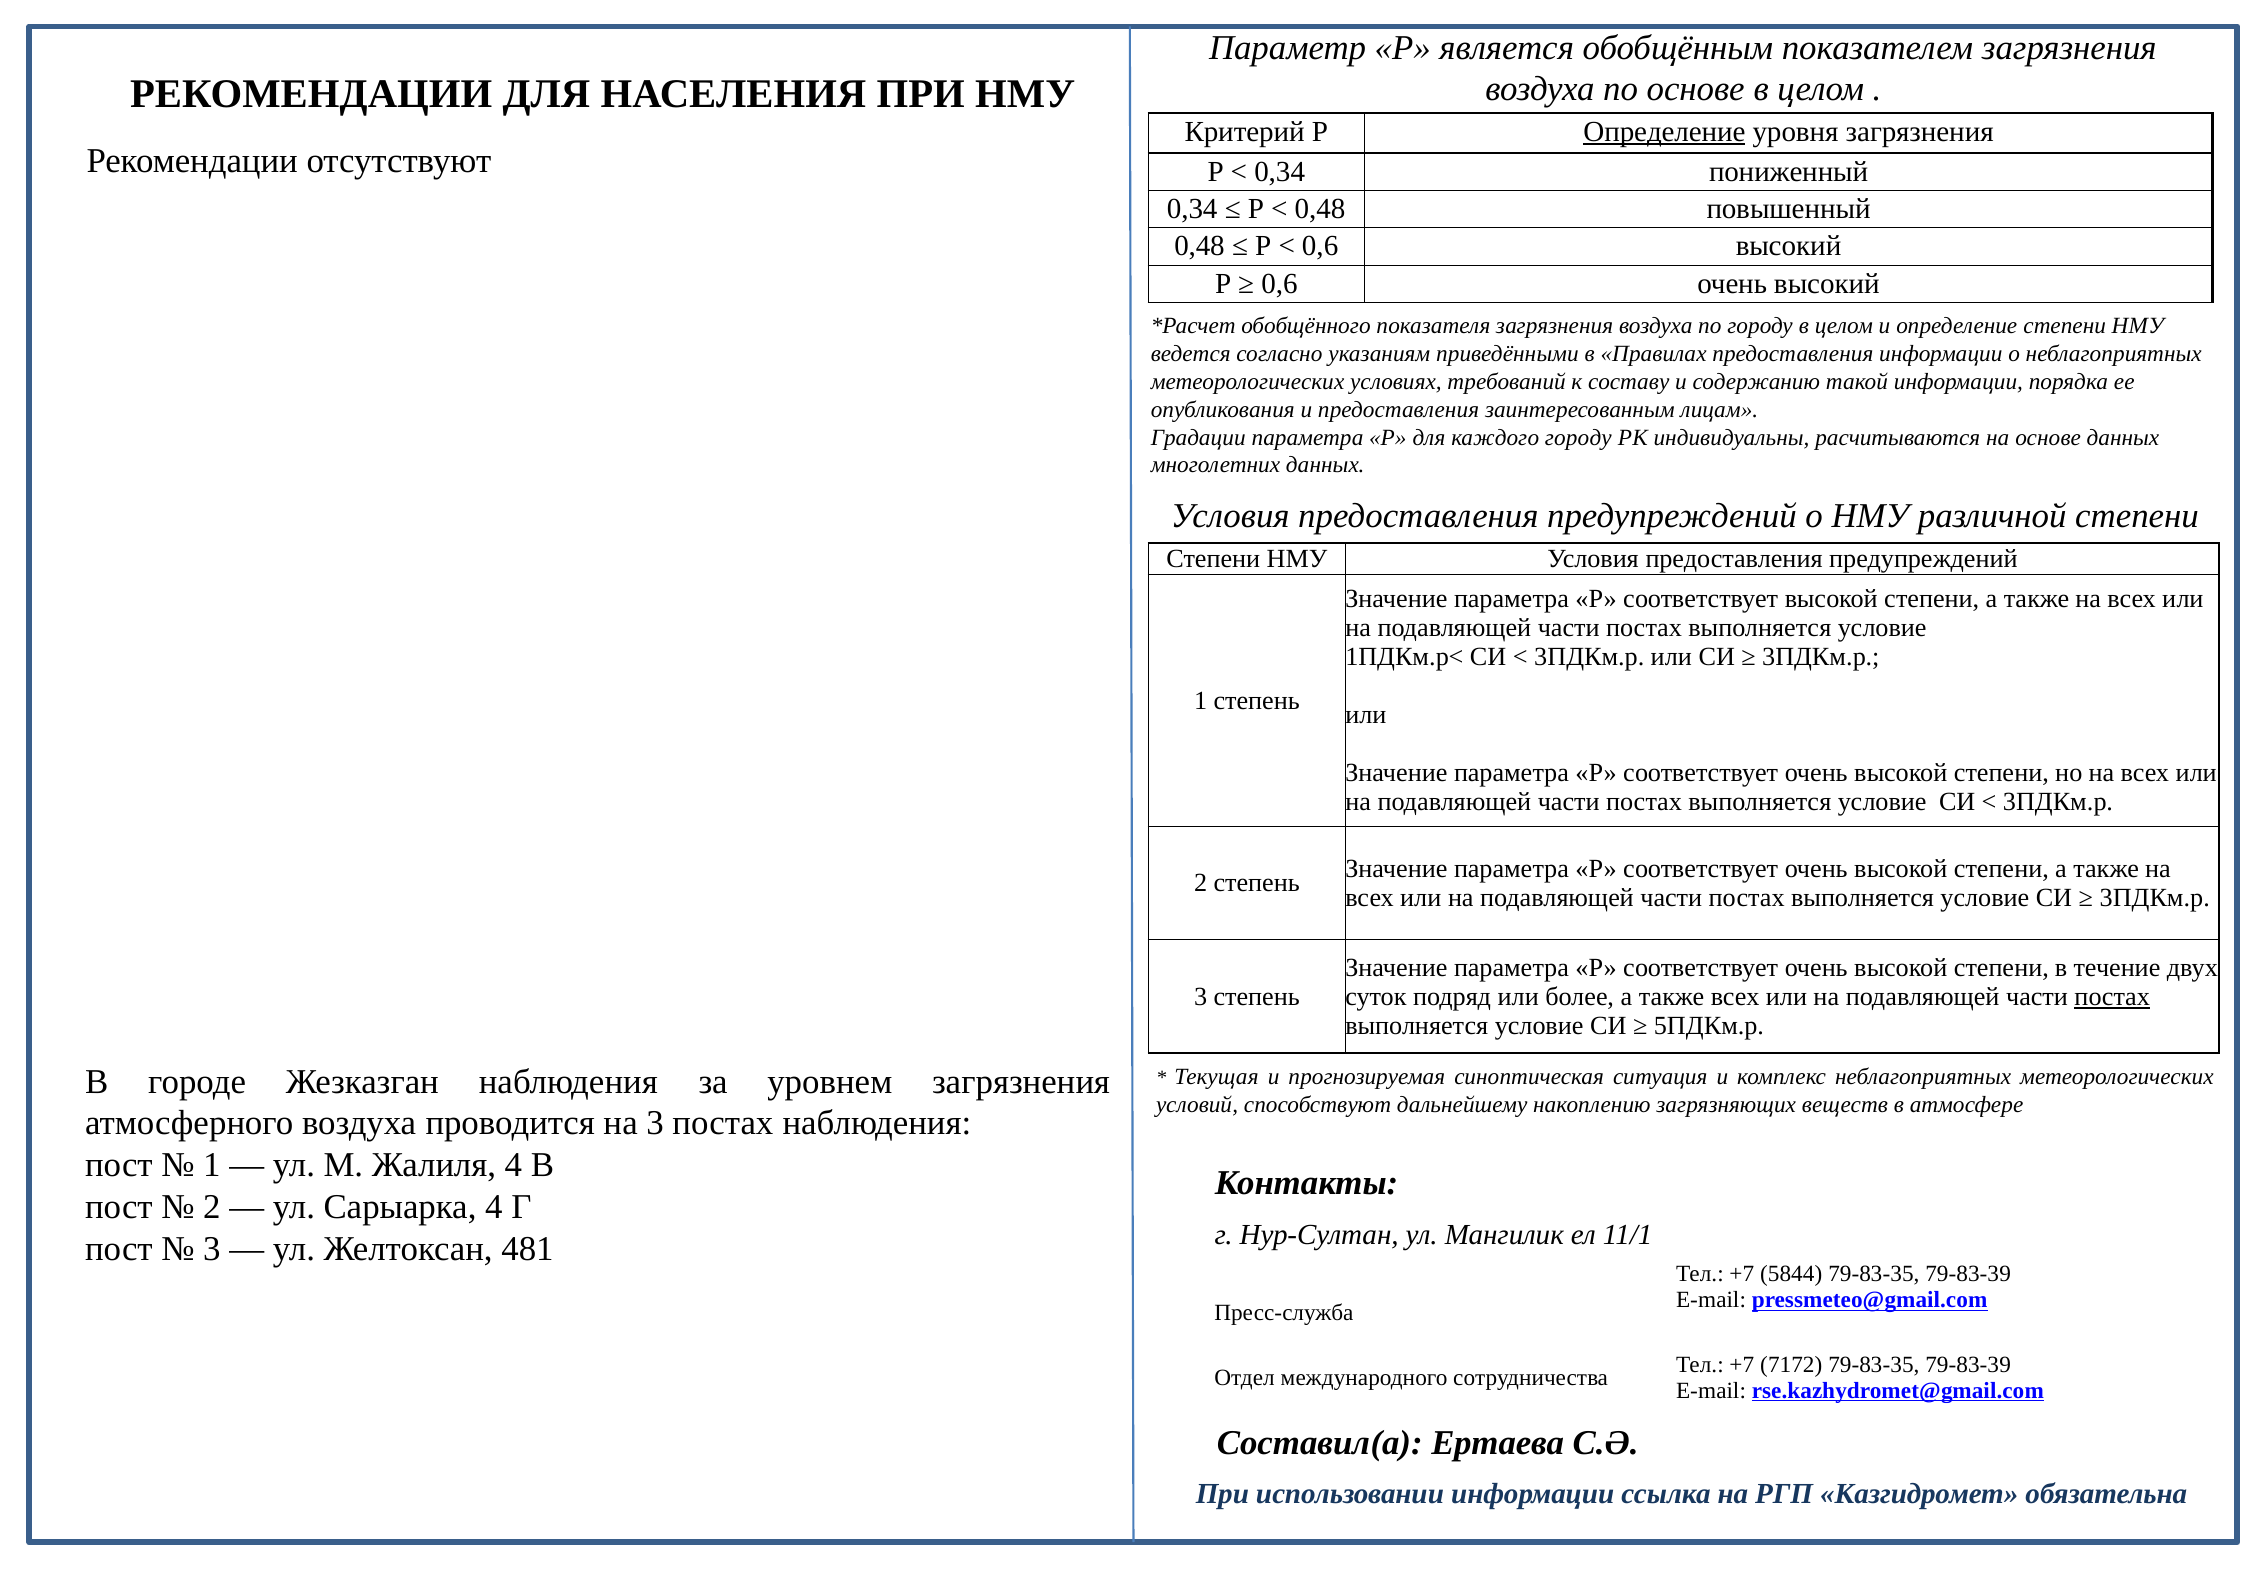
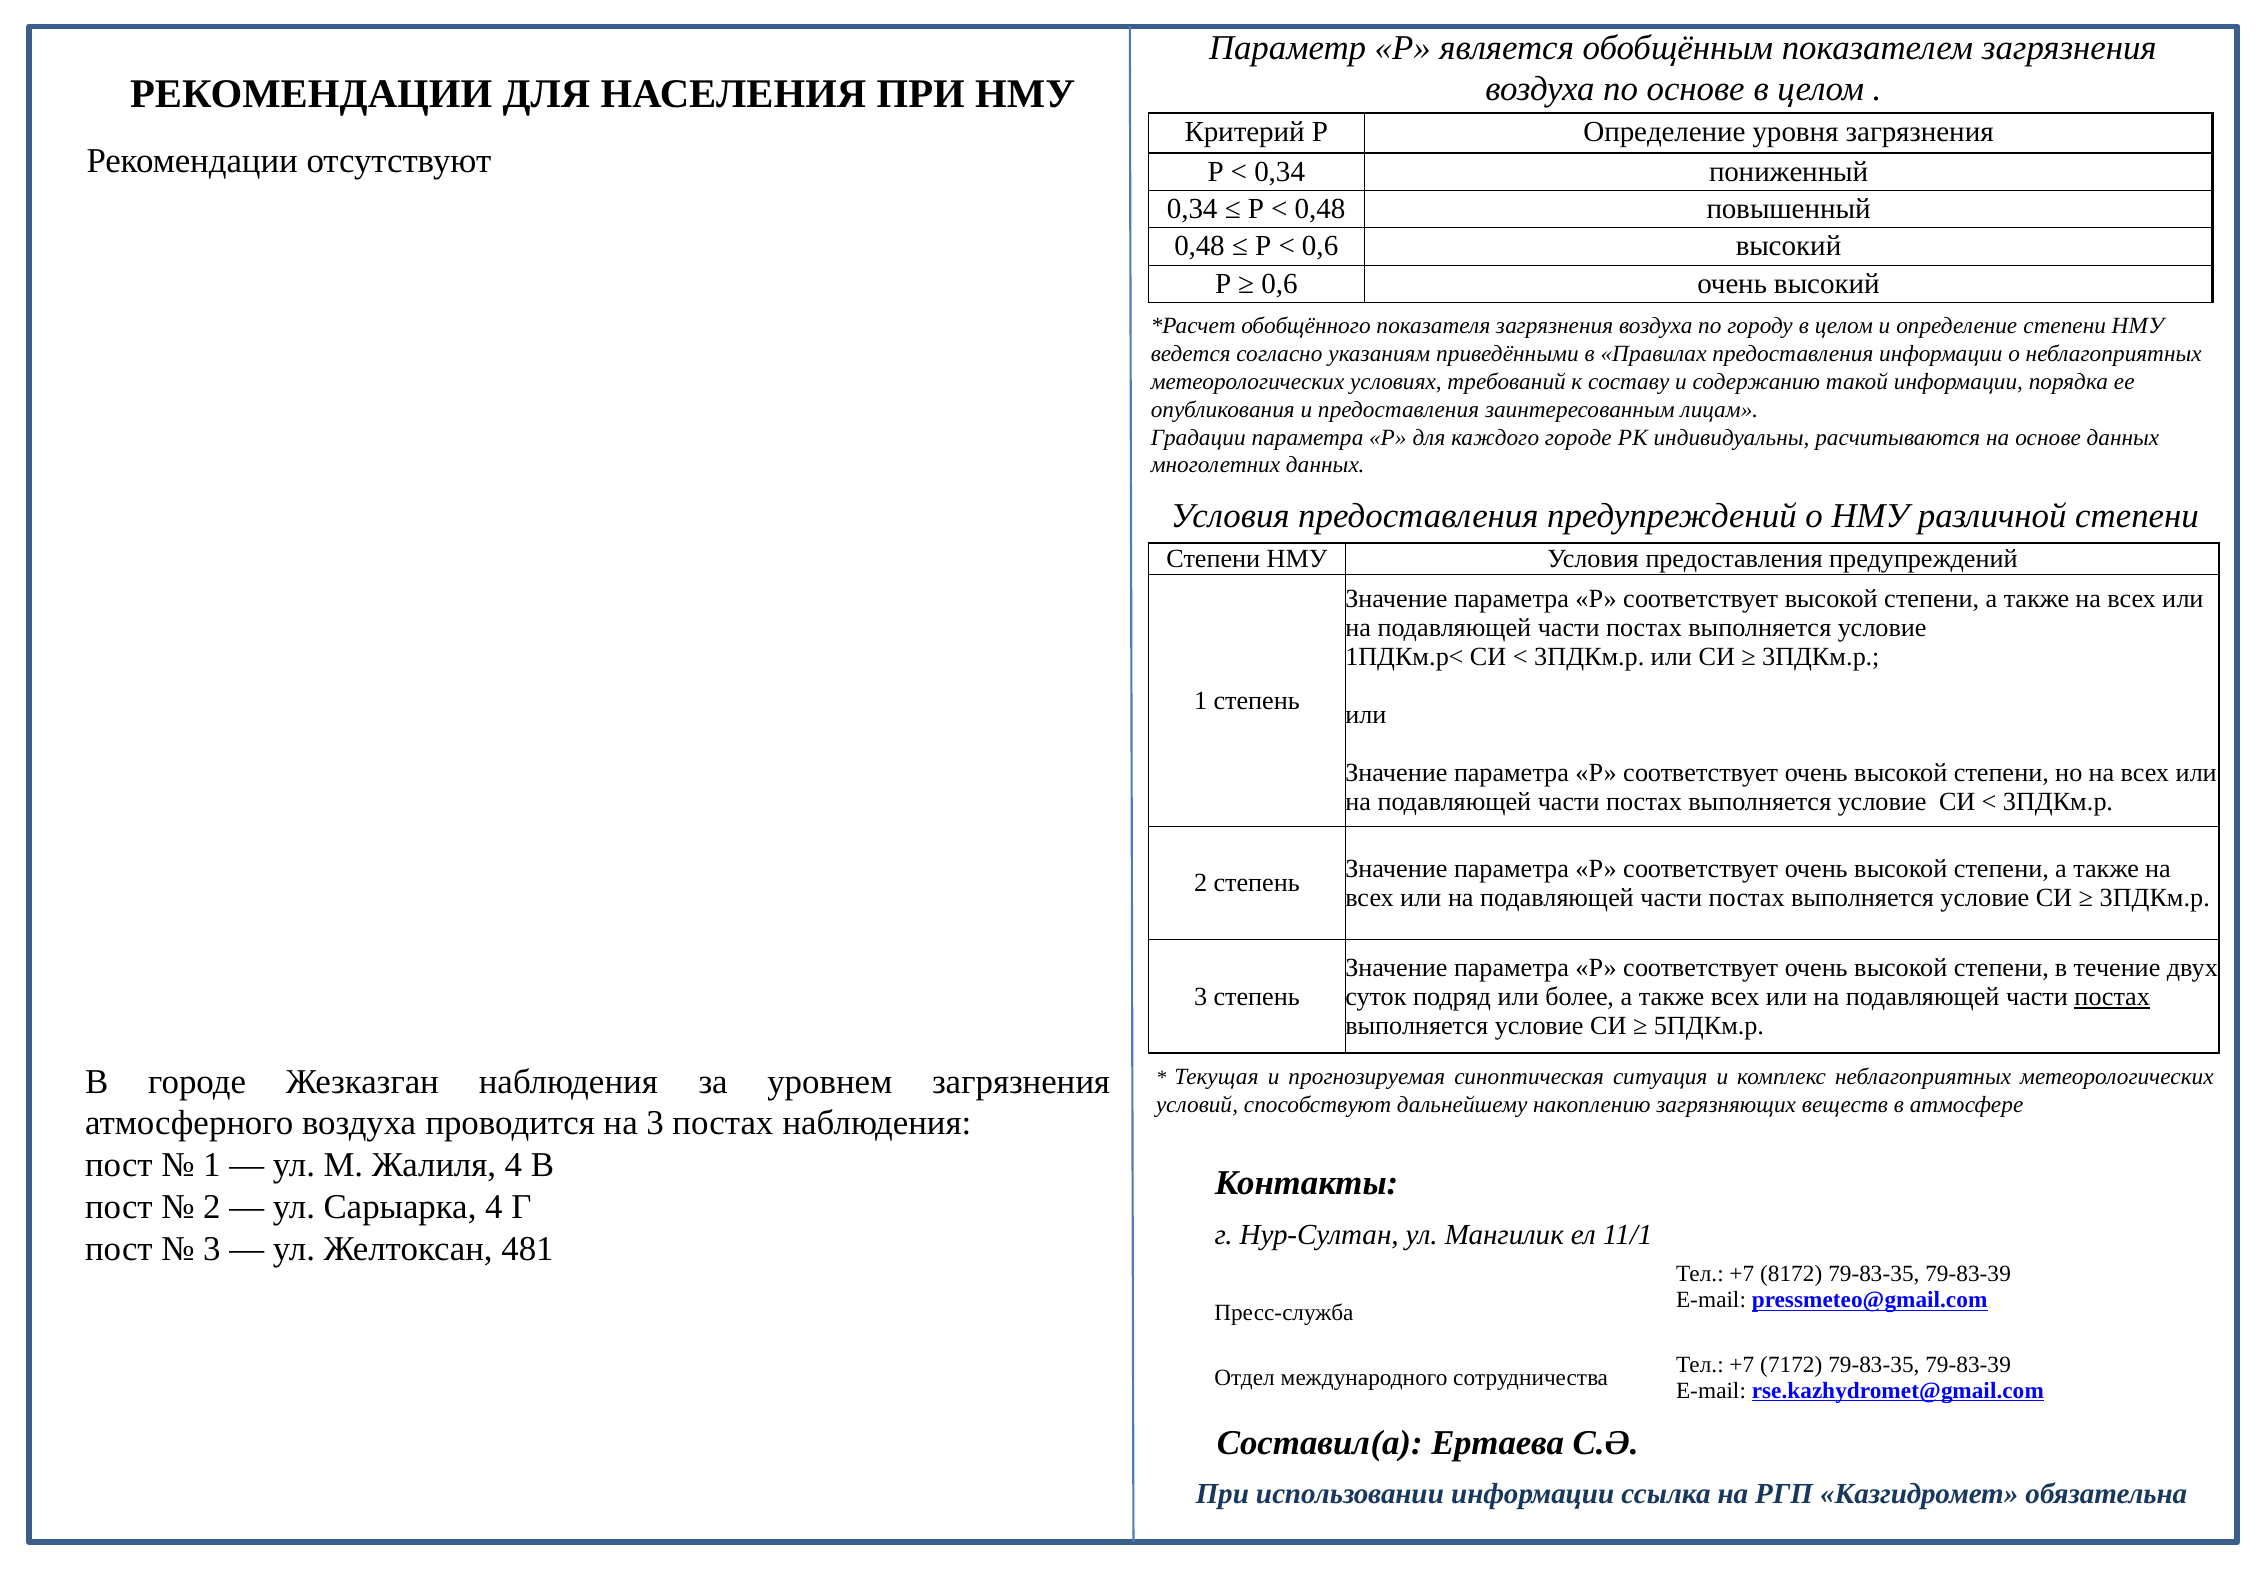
Определение at (1664, 132) underline: present -> none
каждого городу: городу -> городе
5844: 5844 -> 8172
